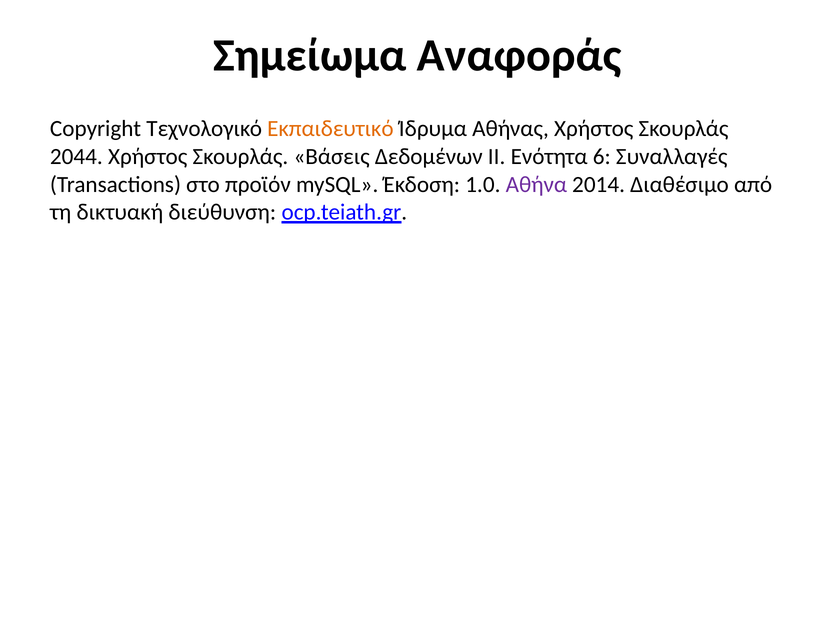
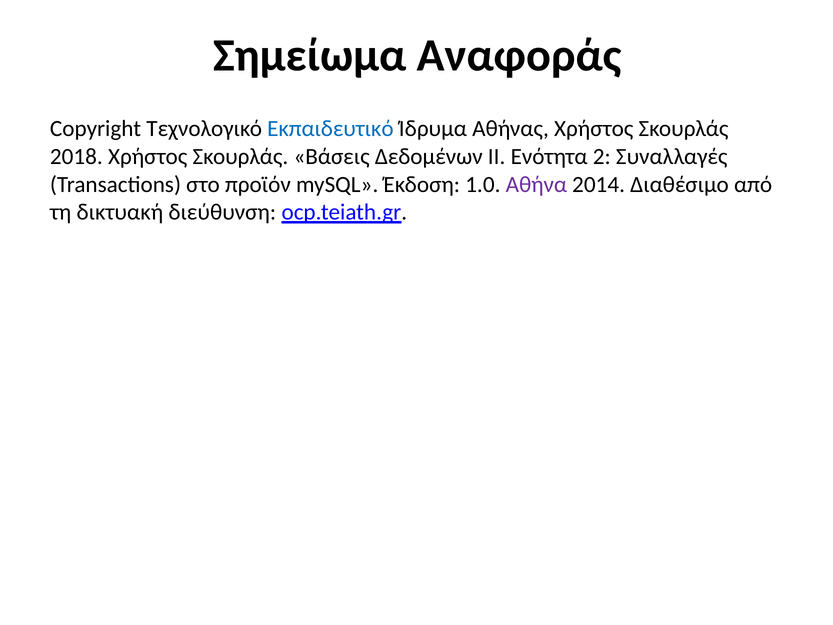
Εκπαιδευτικό colour: orange -> blue
2044: 2044 -> 2018
6: 6 -> 2
